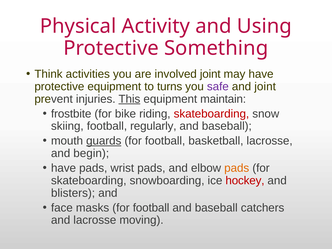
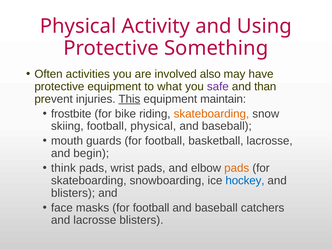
Think: Think -> Often
involved joint: joint -> also
turns: turns -> what
and joint: joint -> than
skateboarding at (211, 114) colour: red -> orange
football regularly: regularly -> physical
guards underline: present -> none
have at (64, 168): have -> think
hockey colour: red -> blue
lacrosse moving: moving -> blisters
